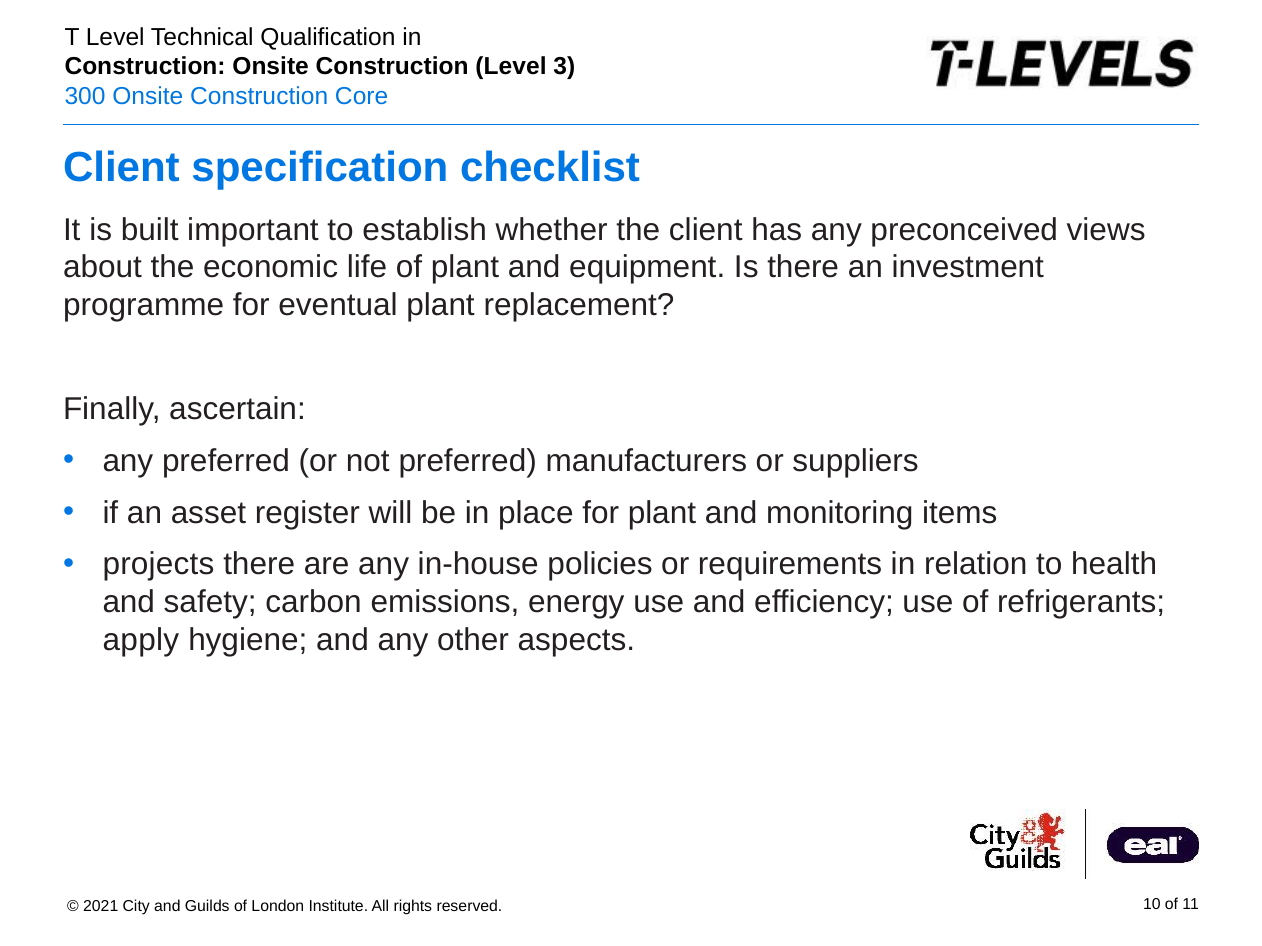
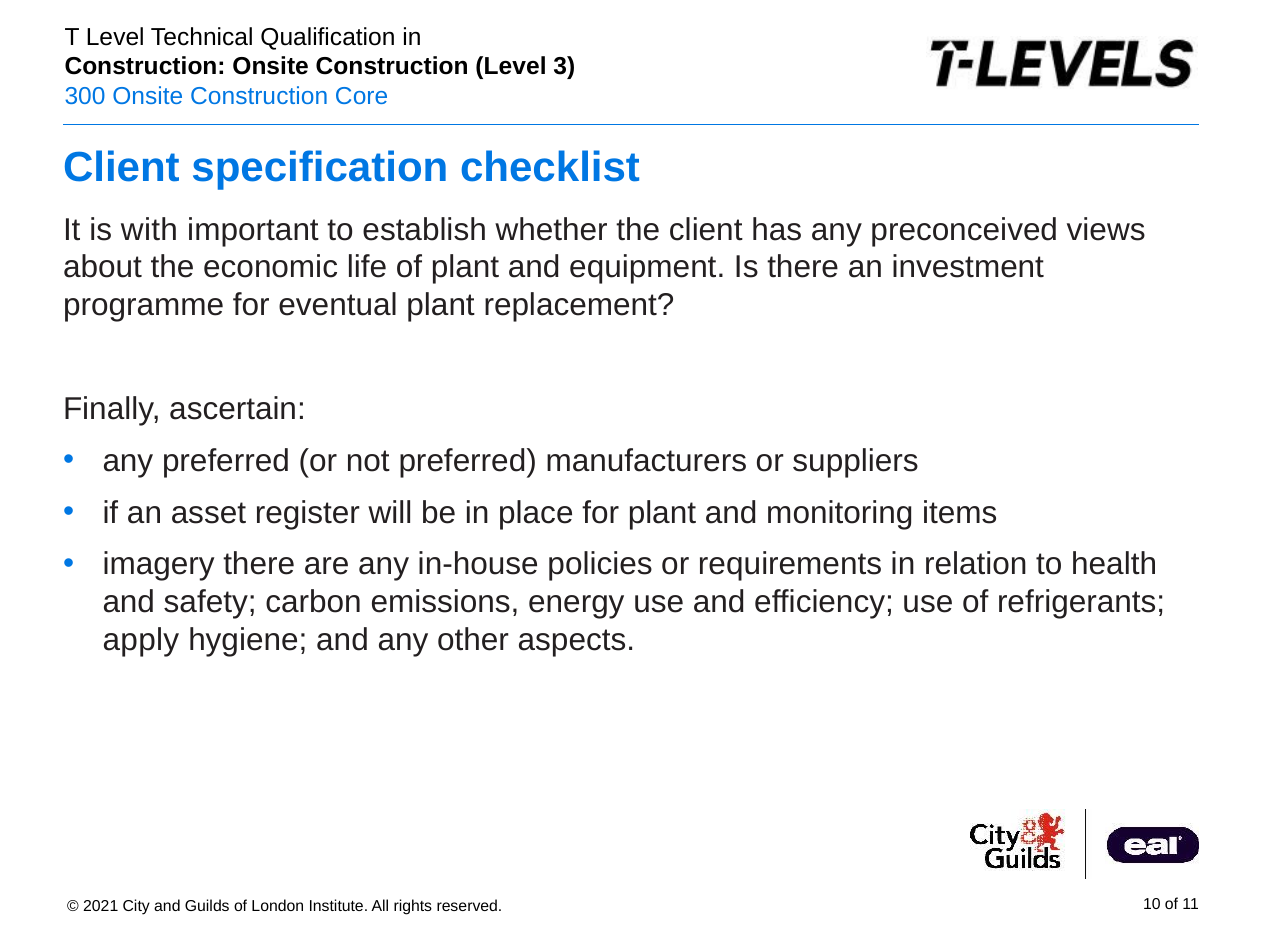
built: built -> with
projects: projects -> imagery
